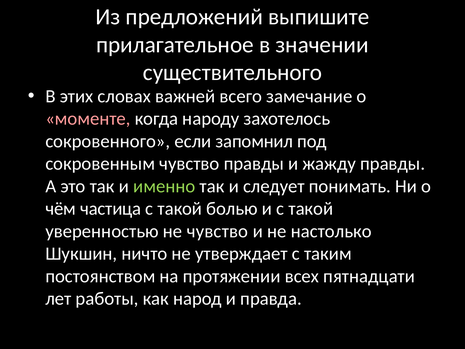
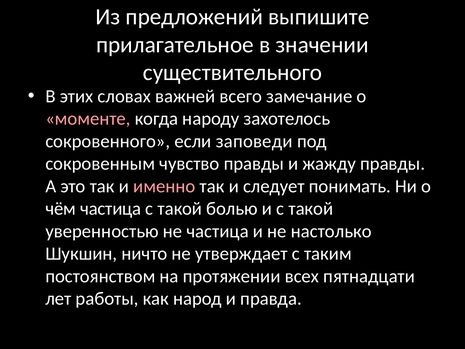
запомнил: запомнил -> заповеди
именно colour: light green -> pink
не чувство: чувство -> частица
